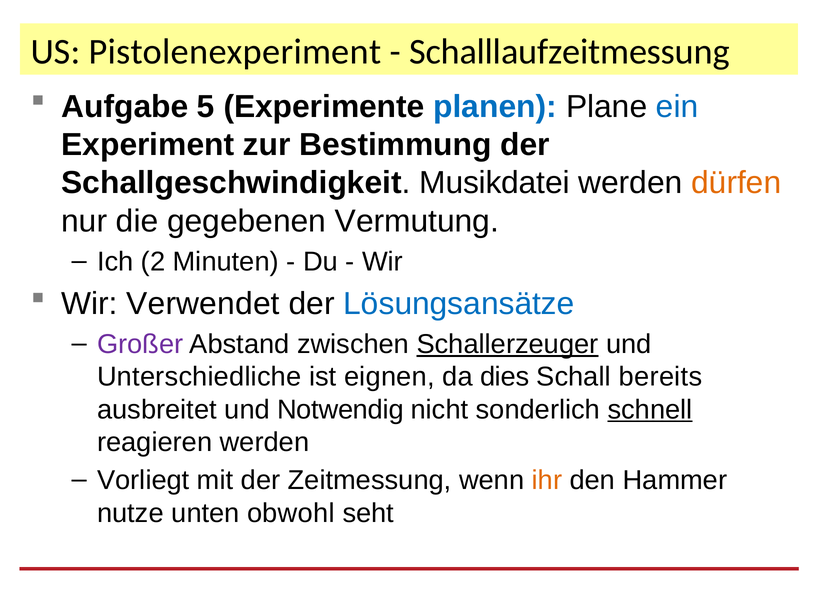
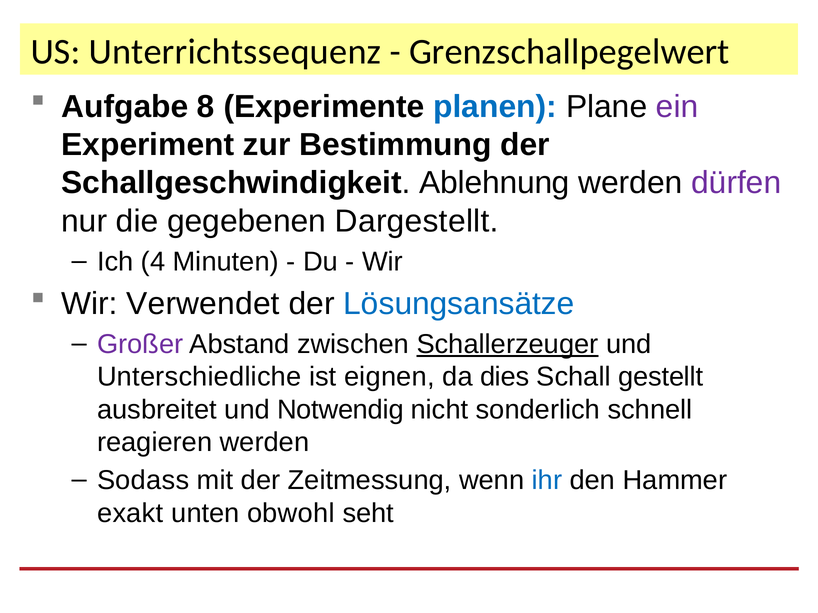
Pistolenexperiment: Pistolenexperiment -> Unterrichtssequenz
Schalllaufzeitmessung: Schalllaufzeitmessung -> Grenzschallpegelwert
5: 5 -> 8
ein colour: blue -> purple
Musikdatei: Musikdatei -> Ablehnung
dürfen colour: orange -> purple
Vermutung: Vermutung -> Dargestellt
2: 2 -> 4
bereits: bereits -> gestellt
schnell underline: present -> none
Vorliegt: Vorliegt -> Sodass
ihr colour: orange -> blue
nutze: nutze -> exakt
